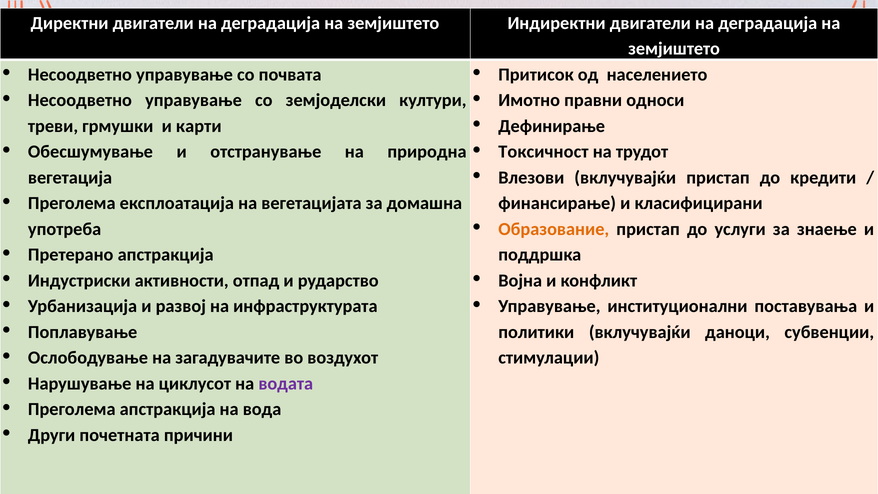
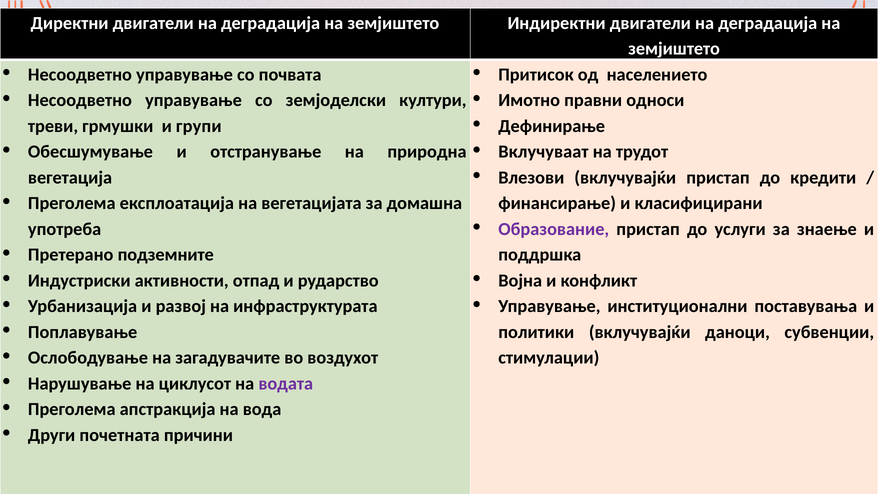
карти: карти -> групи
Токсичност: Токсичност -> Вклучуваат
Образование colour: orange -> purple
Претерано апстракција: апстракција -> подземните
